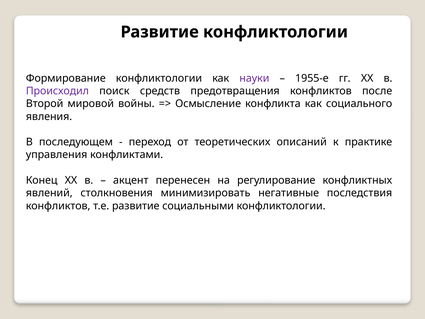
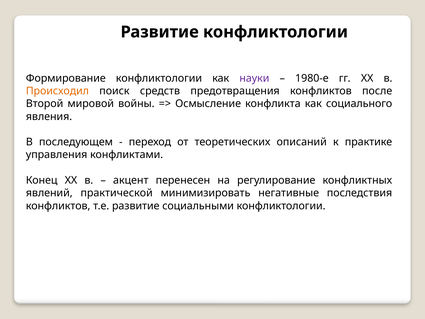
1955-е: 1955-е -> 1980-е
Происходил colour: purple -> orange
столкновения: столкновения -> практической
